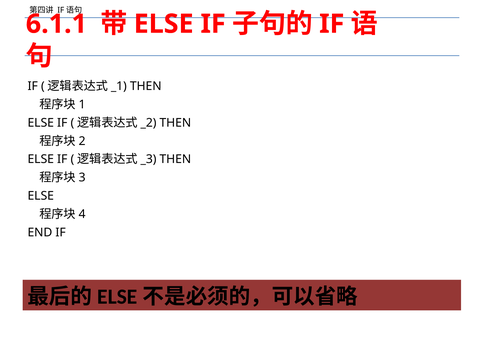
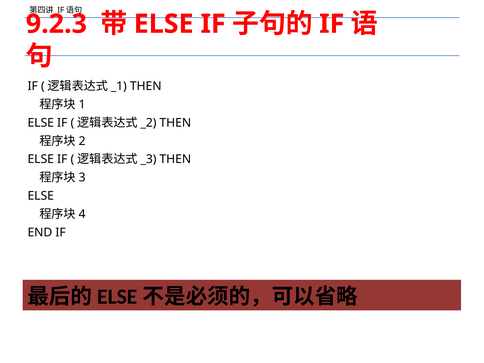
6.1.1: 6.1.1 -> 9.2.3
